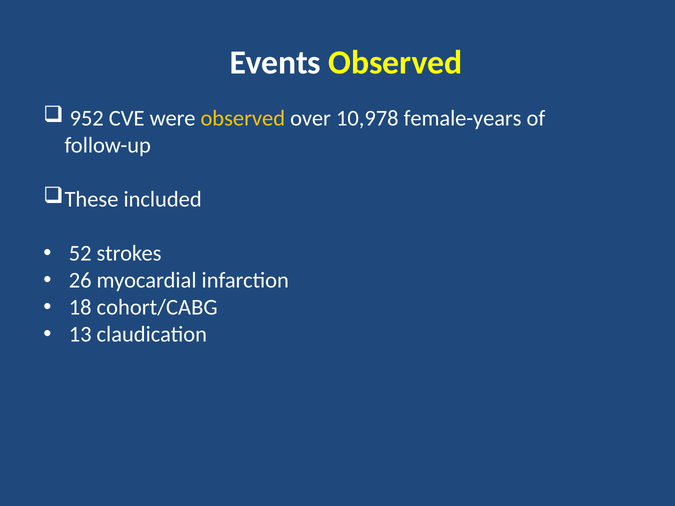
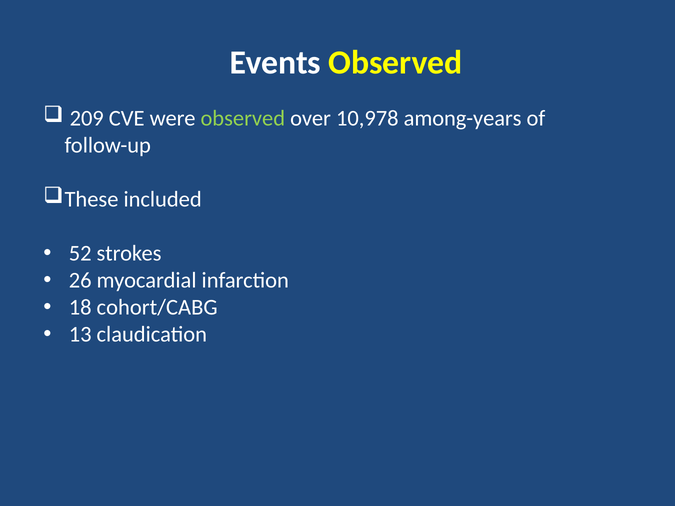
952: 952 -> 209
observed at (243, 119) colour: yellow -> light green
female-years: female-years -> among-years
